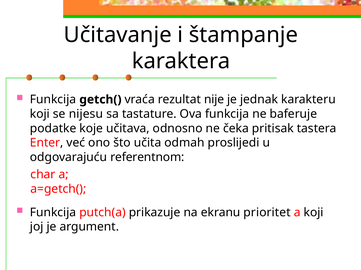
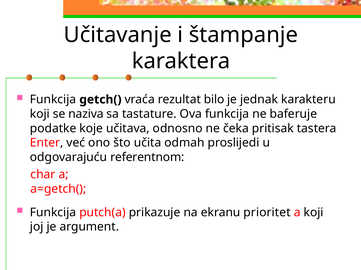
nije: nije -> bilo
nijesu: nijesu -> naziva
